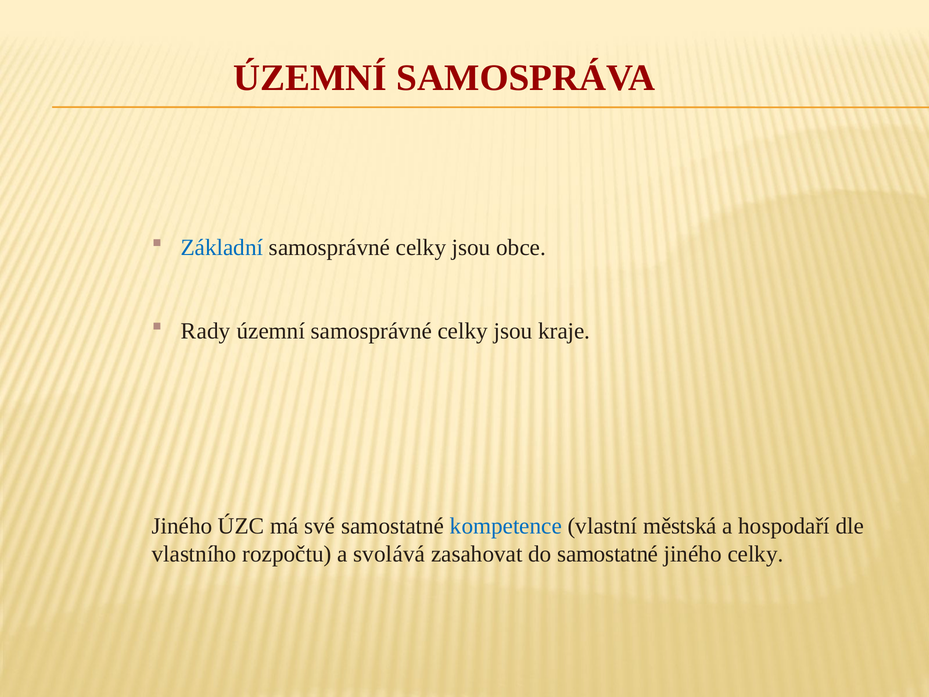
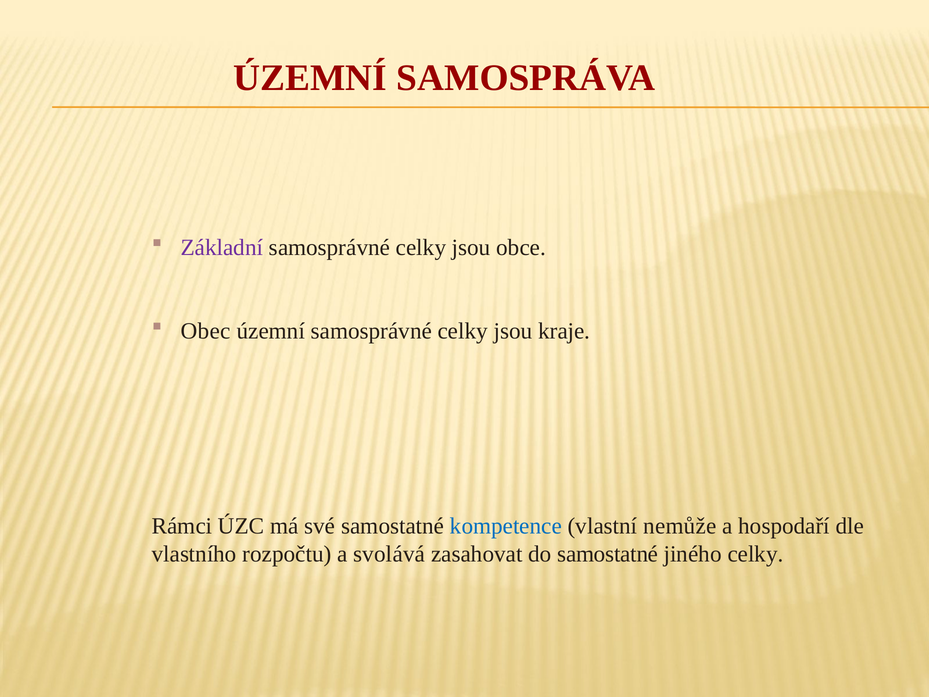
Základní colour: blue -> purple
Rady: Rady -> Obec
Jiného at (182, 526): Jiného -> Rámci
městská: městská -> nemůže
